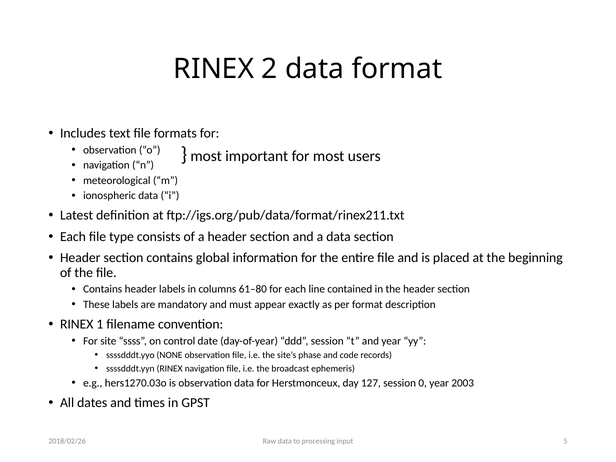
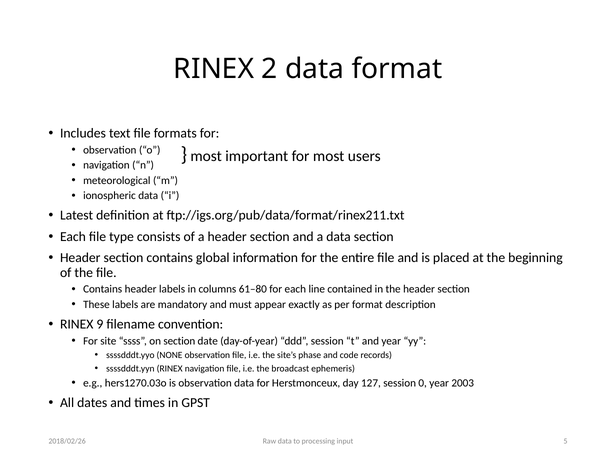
1: 1 -> 9
on control: control -> section
